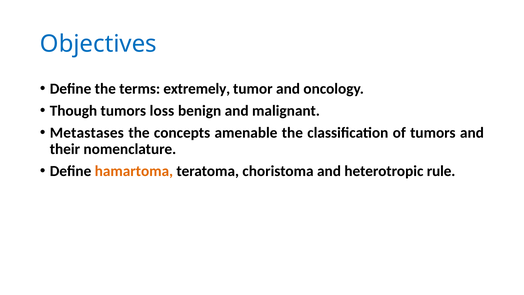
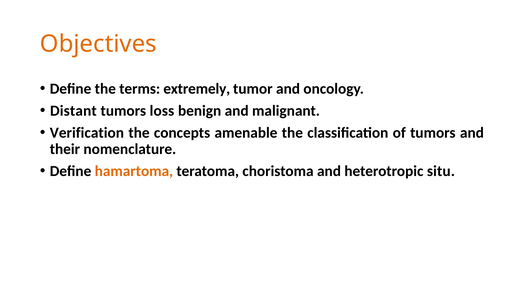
Objectives colour: blue -> orange
Though: Though -> Distant
Metastases: Metastases -> Verification
rule: rule -> situ
